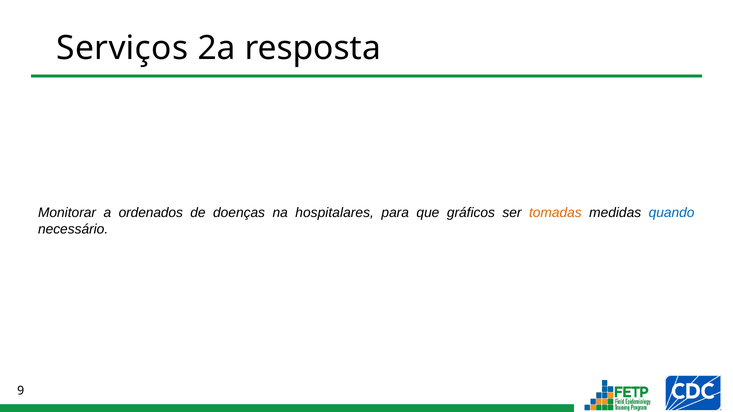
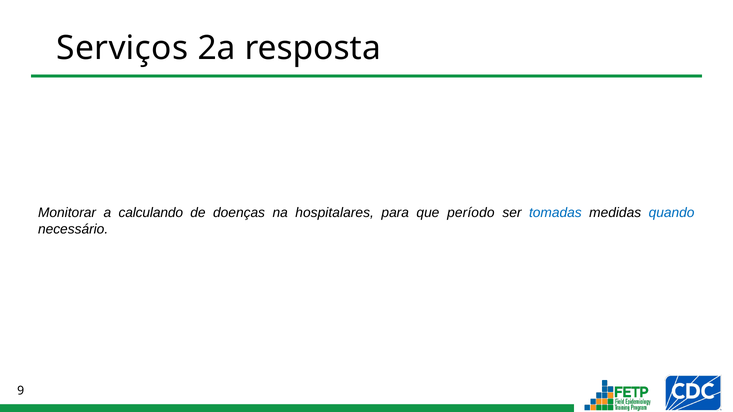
ordenados: ordenados -> calculando
gráficos: gráficos -> período
tomadas colour: orange -> blue
